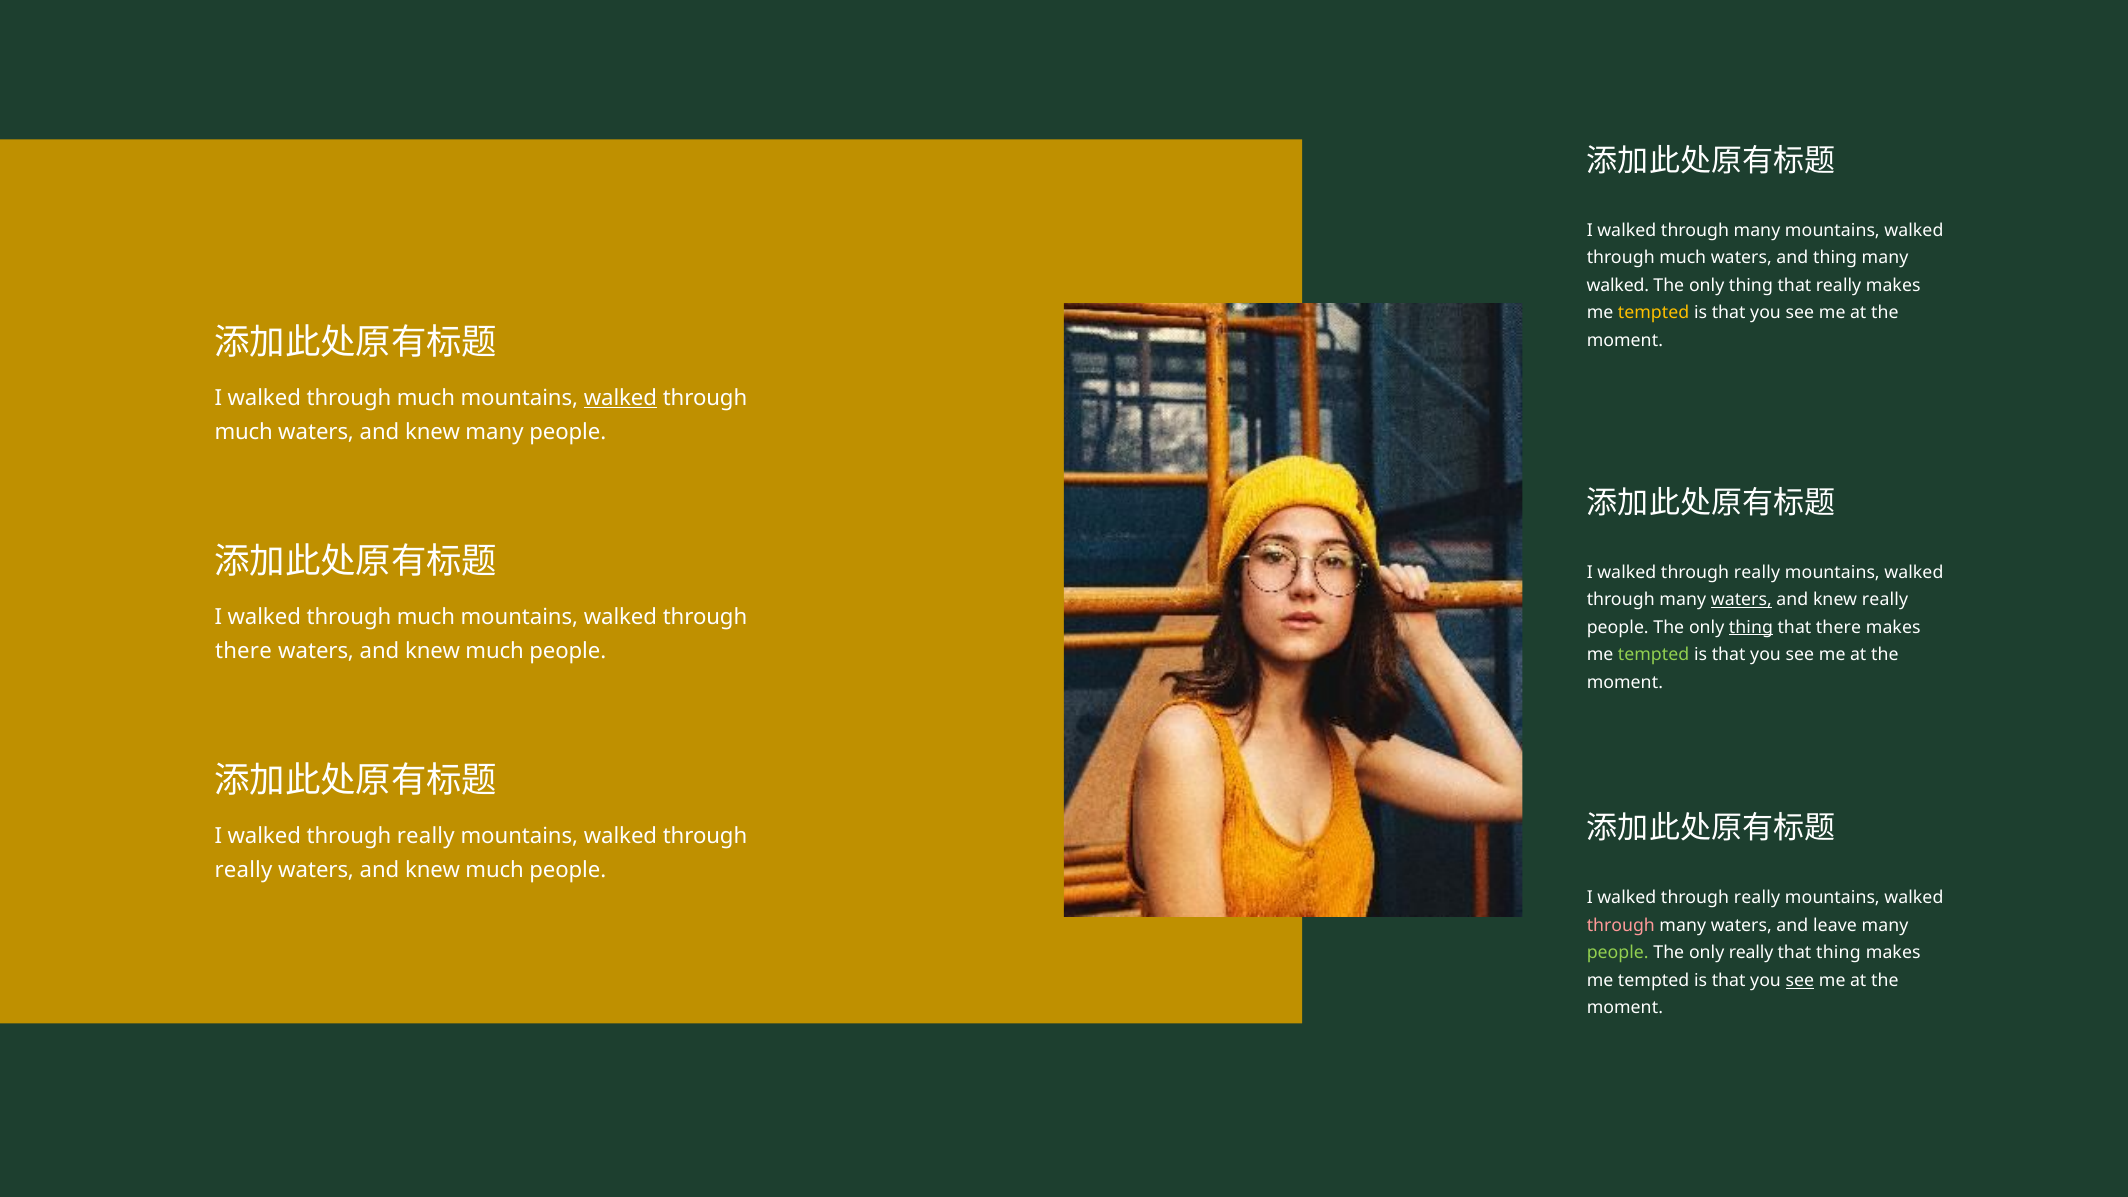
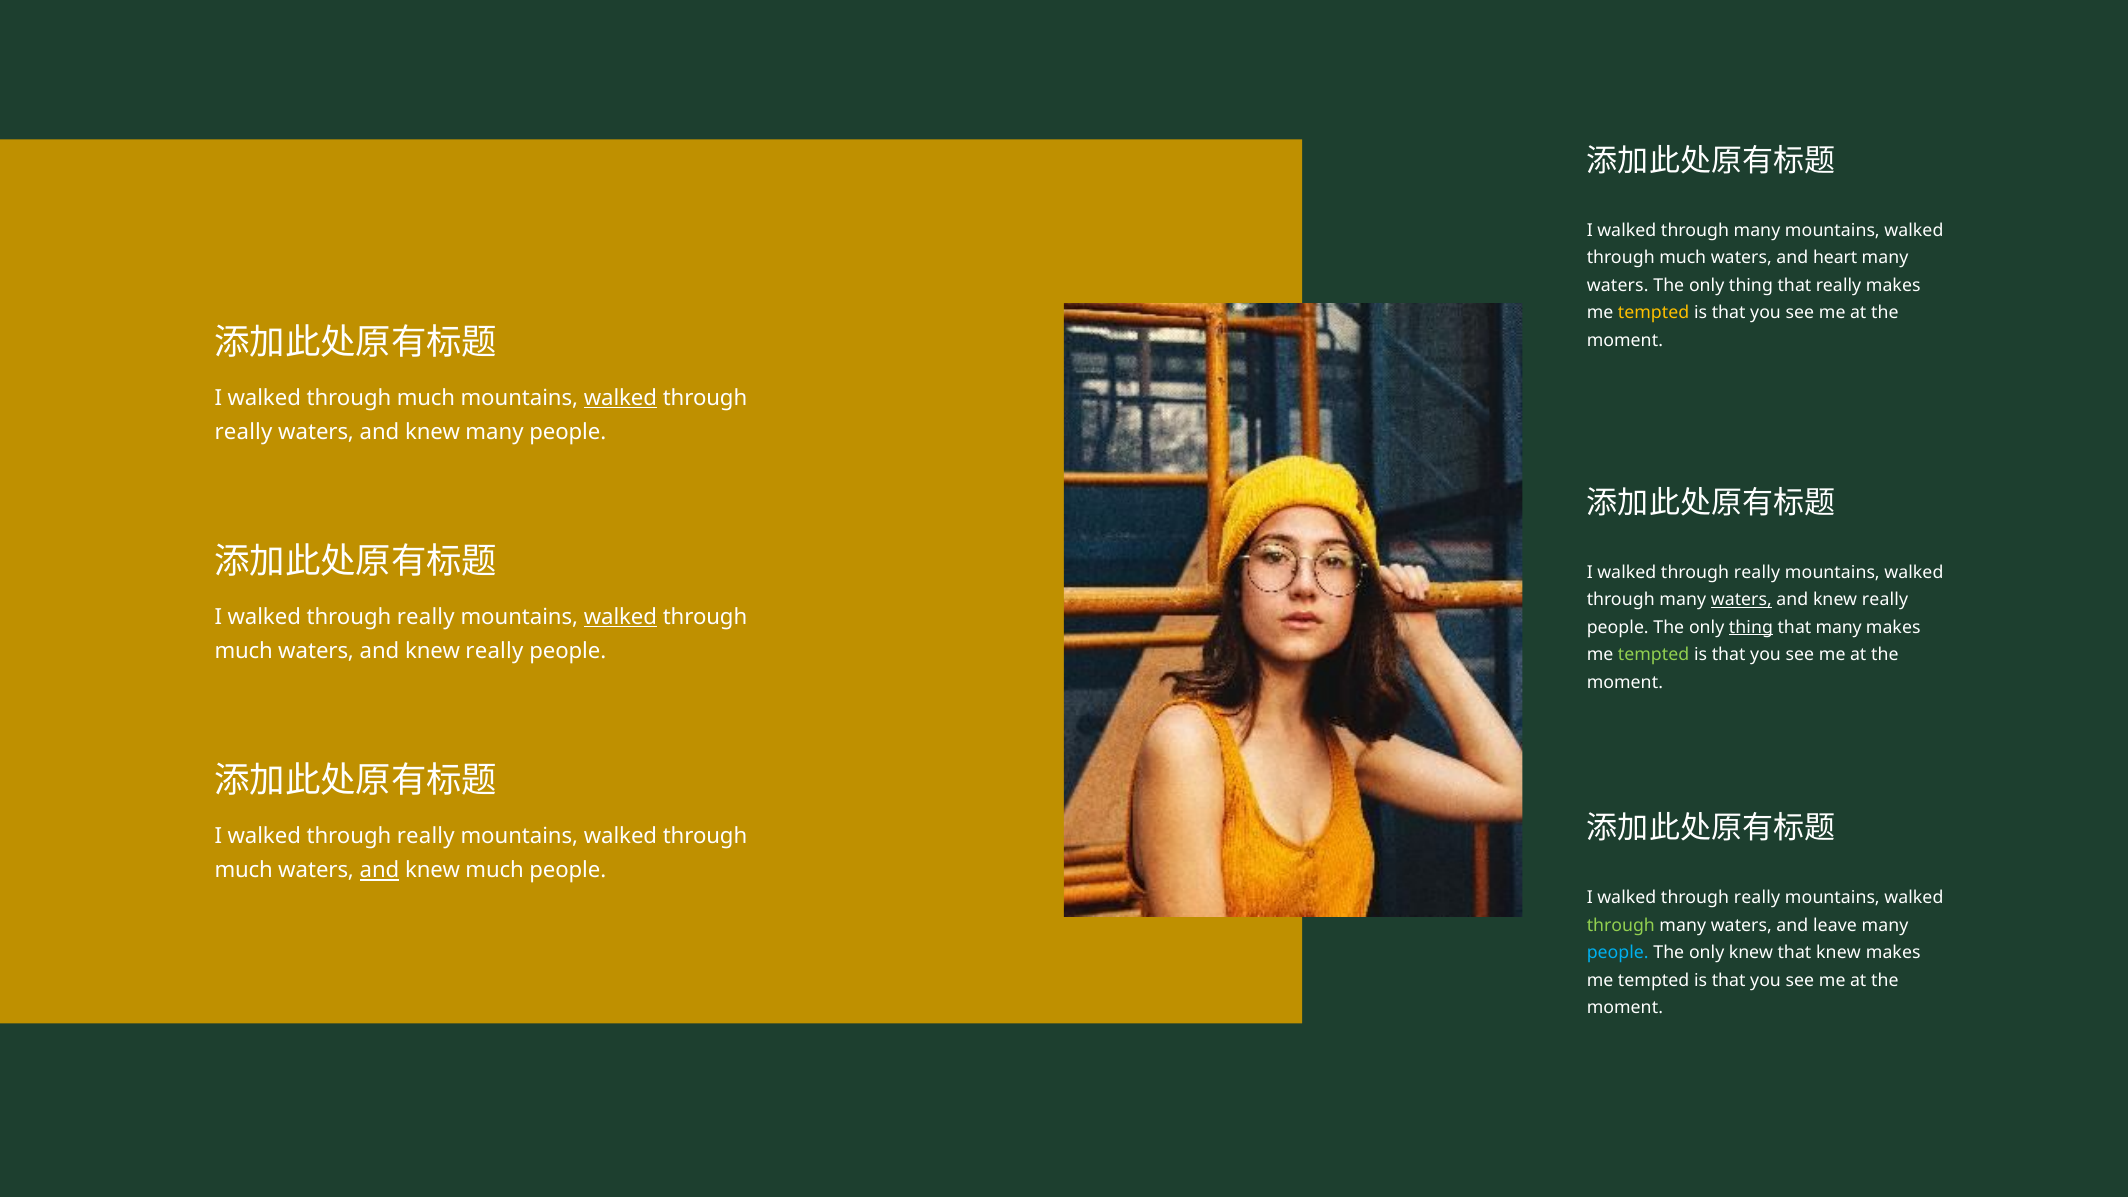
and thing: thing -> heart
walked at (1618, 285): walked -> waters
much at (244, 432): much -> really
much at (426, 617): much -> really
walked at (620, 617) underline: none -> present
that there: there -> many
there at (243, 651): there -> much
much at (495, 651): much -> really
really at (243, 870): really -> much
and at (379, 870) underline: none -> present
through at (1621, 925) colour: pink -> light green
people at (1618, 953) colour: light green -> light blue
only really: really -> knew
that thing: thing -> knew
see at (1800, 980) underline: present -> none
